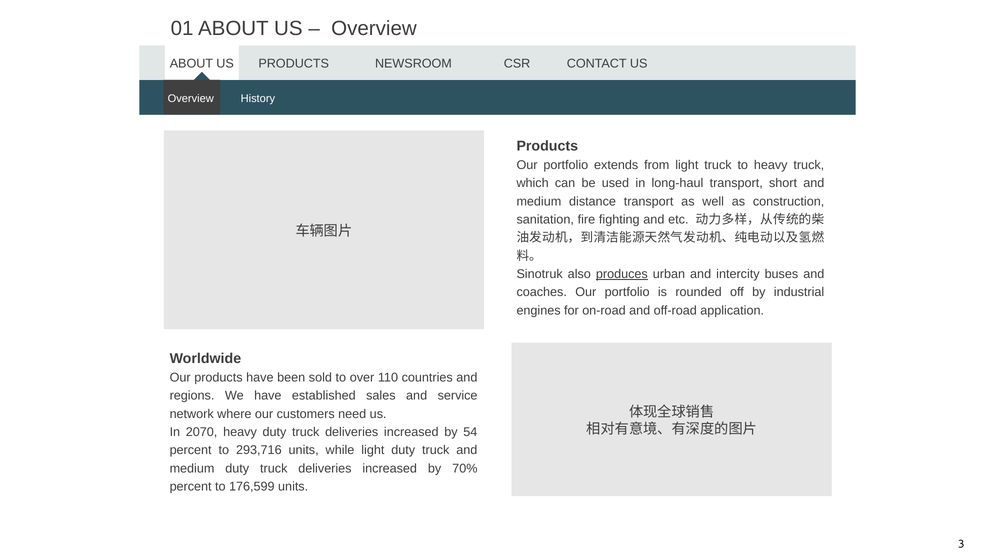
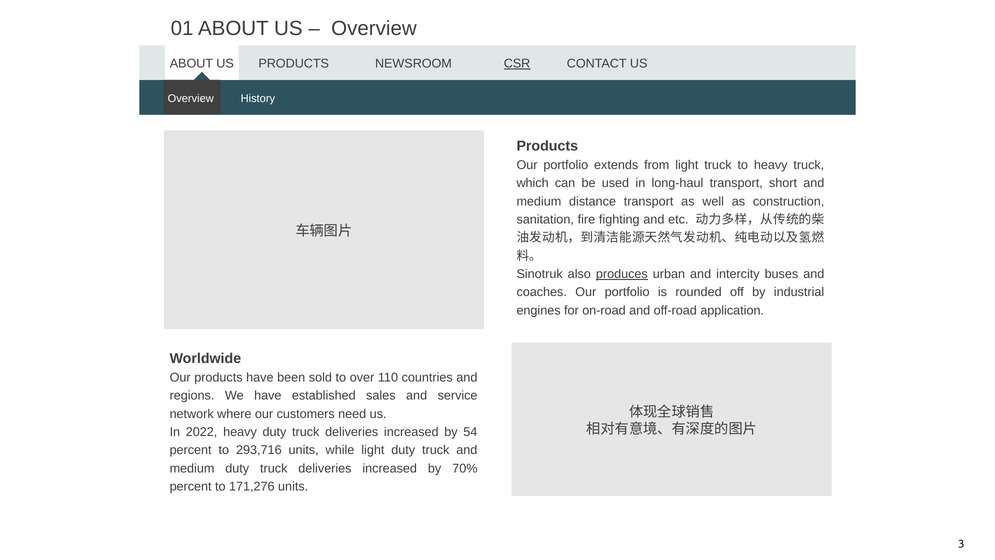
CSR underline: none -> present
2070: 2070 -> 2022
176,599: 176,599 -> 171,276
